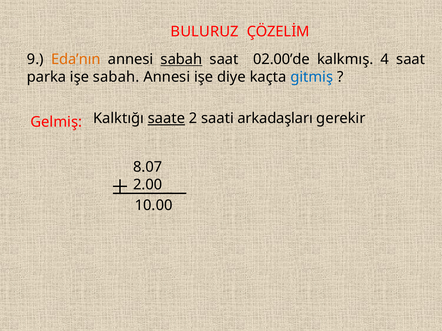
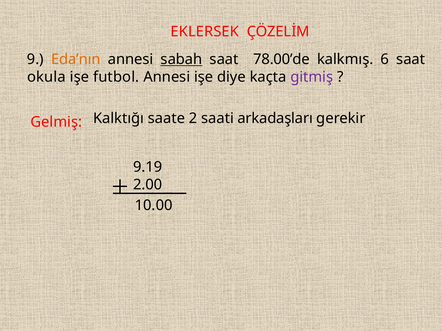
BULURUZ: BULURUZ -> EKLERSEK
02.00’de: 02.00’de -> 78.00’de
4: 4 -> 6
parka: parka -> okula
işe sabah: sabah -> futbol
gitmiş colour: blue -> purple
saate underline: present -> none
8.07: 8.07 -> 9.19
